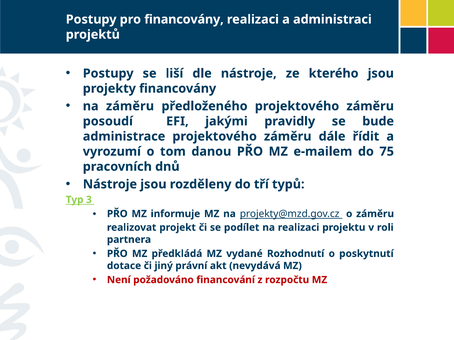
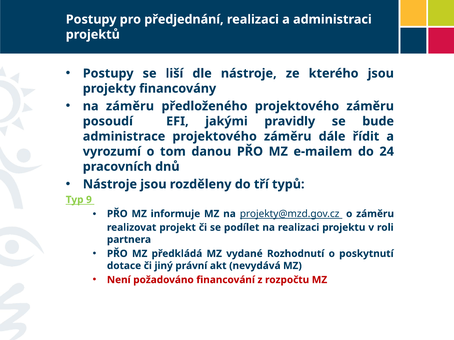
pro financovány: financovány -> předjednání
75: 75 -> 24
3: 3 -> 9
